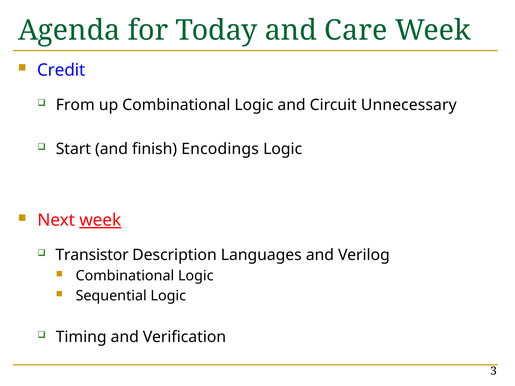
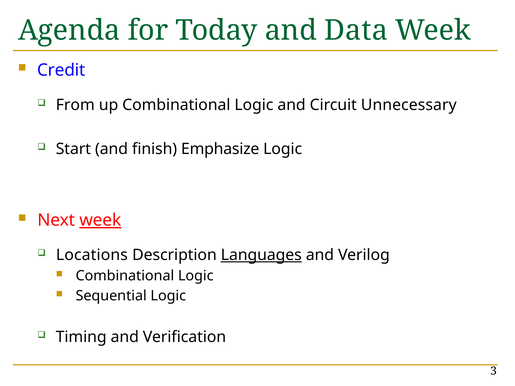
Care: Care -> Data
Encodings: Encodings -> Emphasize
Transistor: Transistor -> Locations
Languages underline: none -> present
